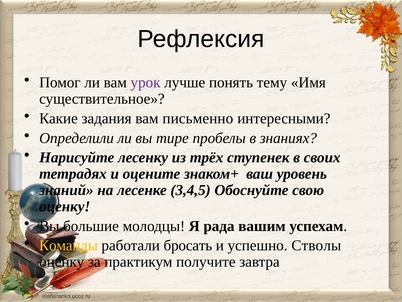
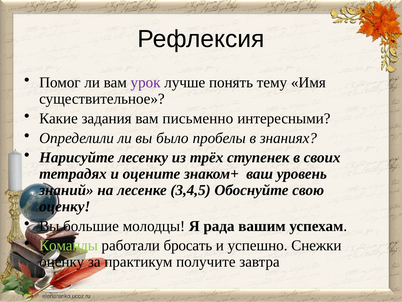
тире: тире -> было
Команды colour: yellow -> light green
Стволы: Стволы -> Снежки
